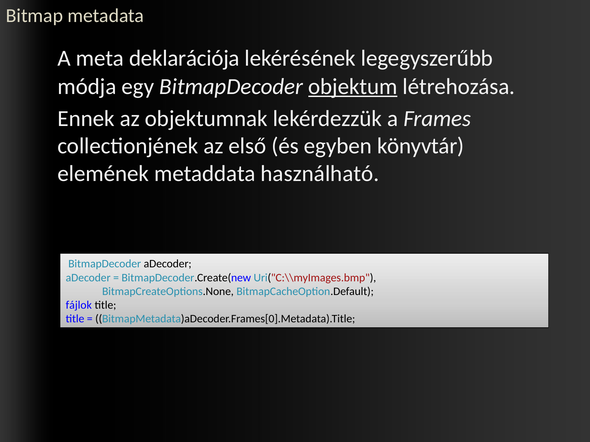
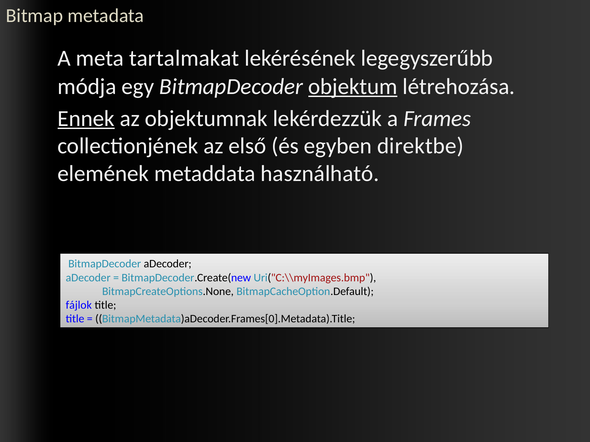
deklarációja: deklarációja -> tartalmakat
Ennek underline: none -> present
könyvtár: könyvtár -> direktbe
